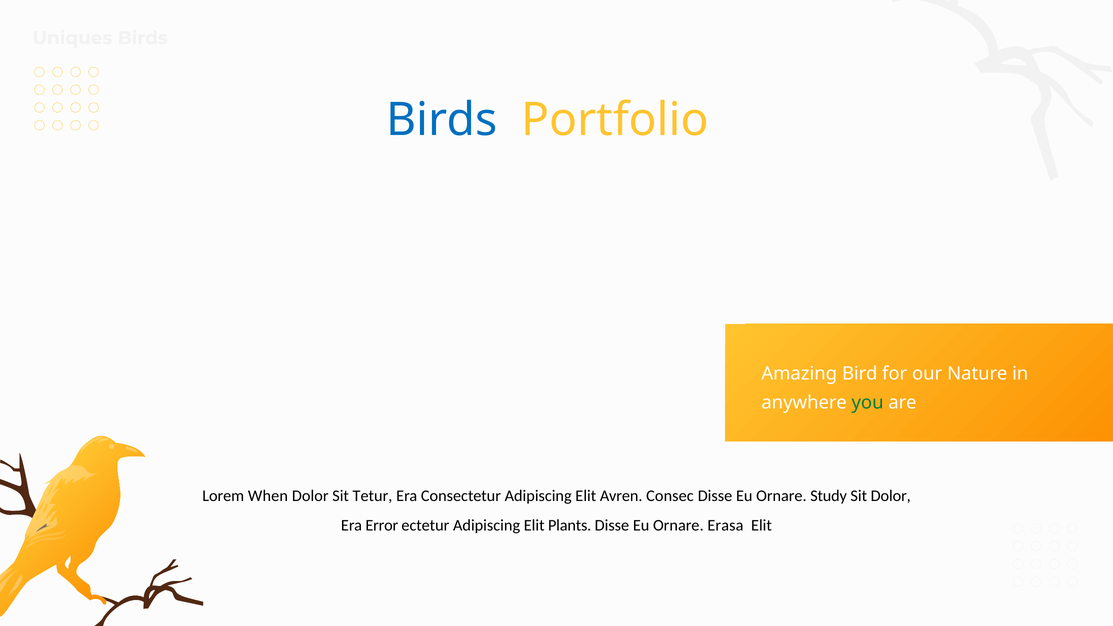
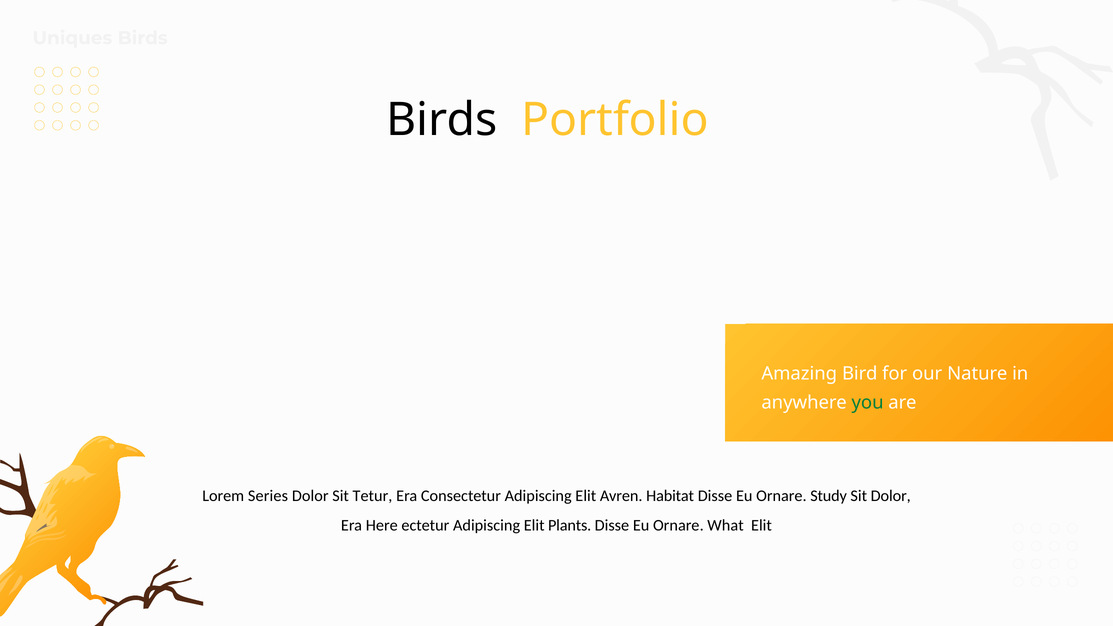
Birds at (442, 120) colour: blue -> black
When: When -> Series
Consec: Consec -> Habitat
Error: Error -> Here
Erasa: Erasa -> What
